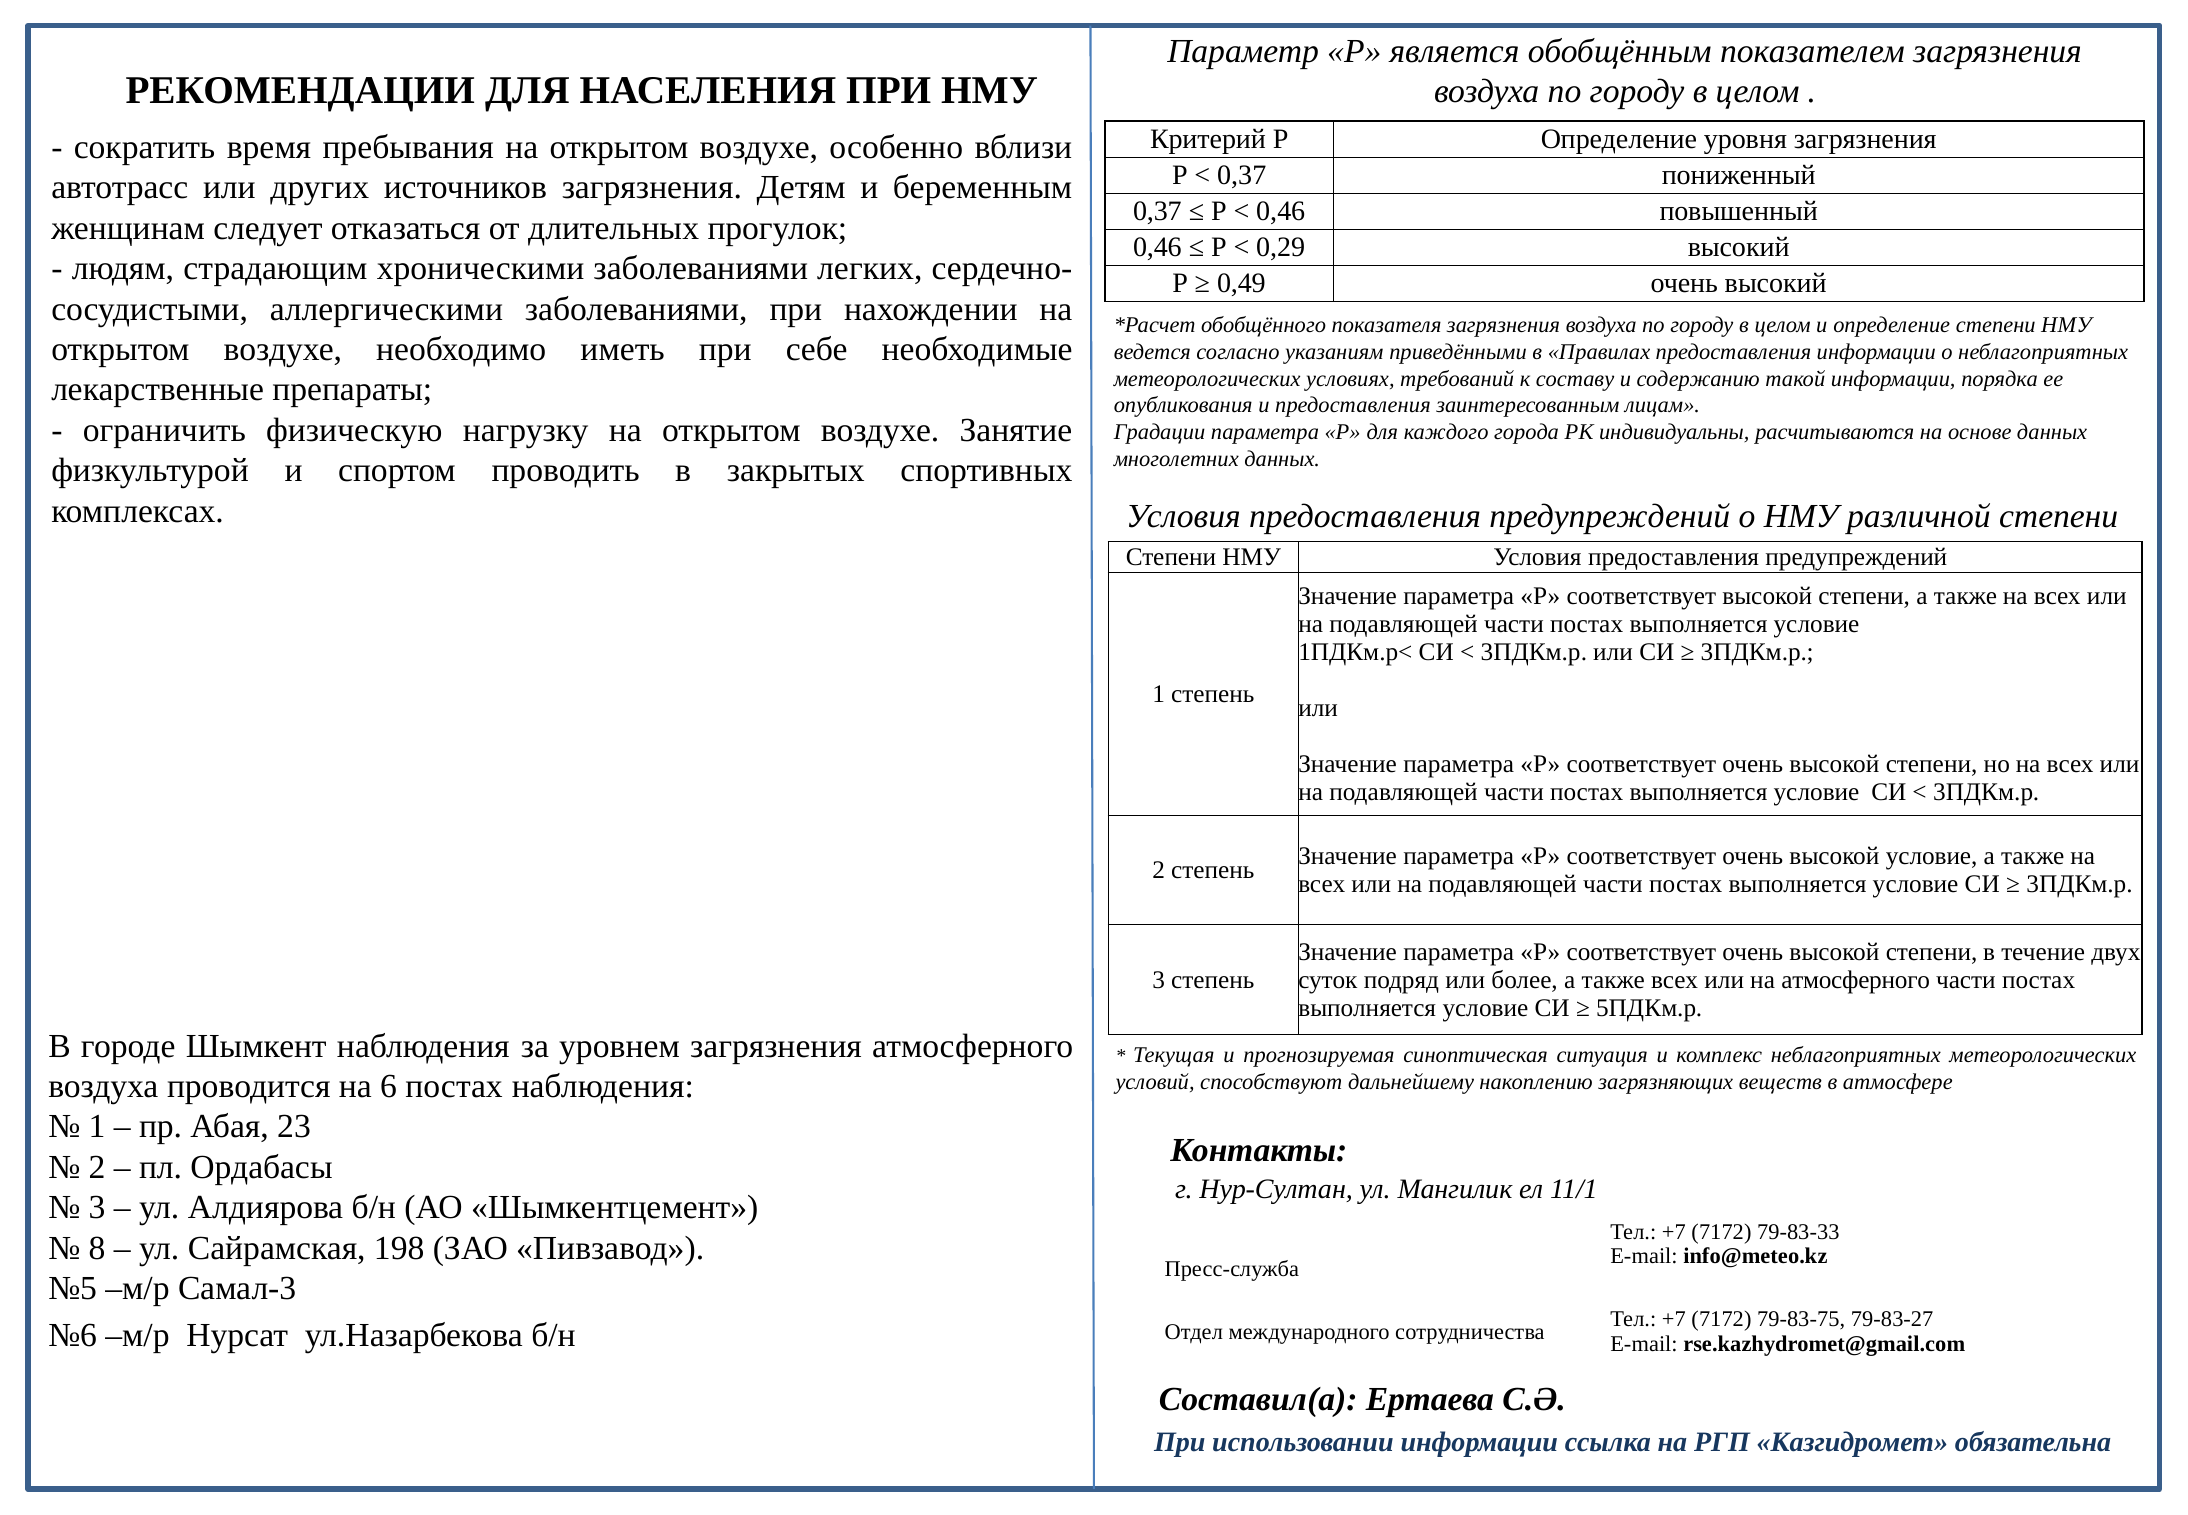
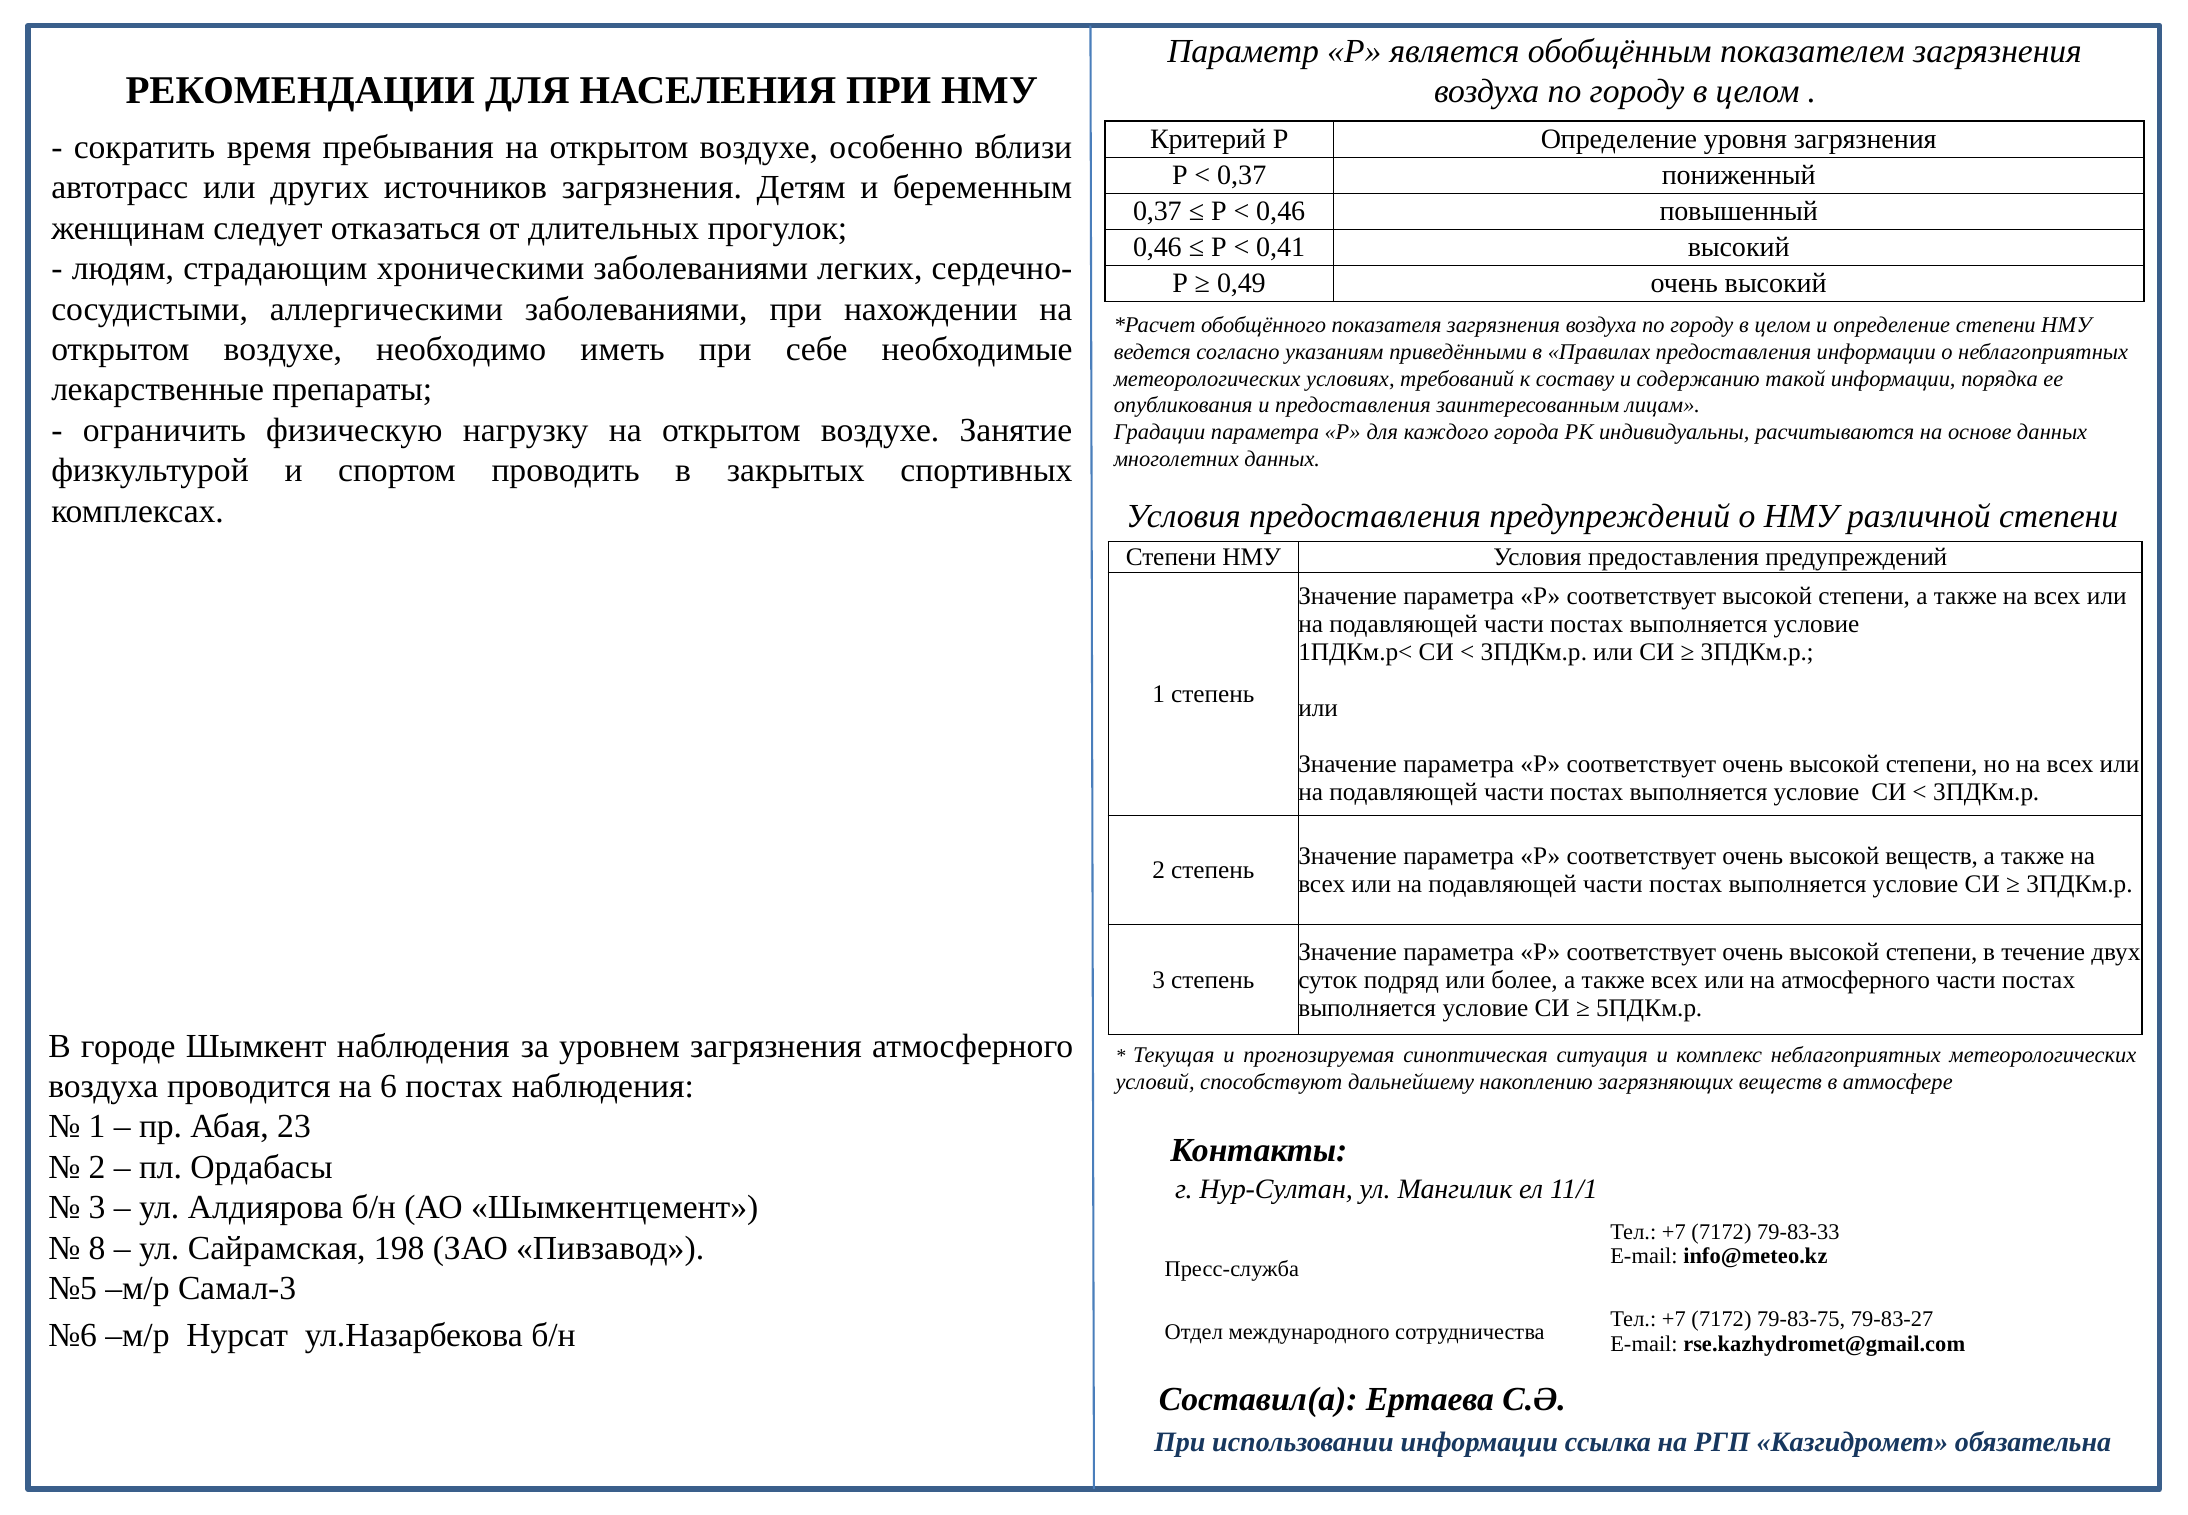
0,29: 0,29 -> 0,41
высокой условие: условие -> веществ
